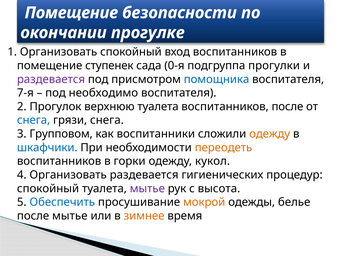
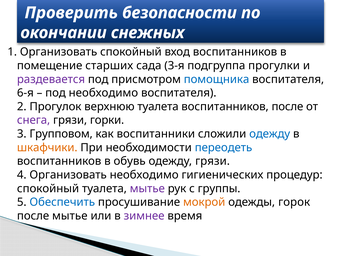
Помещение at (71, 13): Помещение -> Проверить
прогулке: прогулке -> снежных
ступенек: ступенек -> старших
0-я: 0-я -> 3-я
7-я: 7-я -> 6-я
снега at (34, 120) colour: blue -> purple
грязи снега: снега -> горки
одежду at (270, 134) colour: orange -> blue
шкафчики colour: blue -> orange
переодеть colour: orange -> blue
горки: горки -> обувь
одежду кукол: кукол -> грязи
Организовать раздевается: раздевается -> необходимо
высота: высота -> группы
белье: белье -> горок
зимнее colour: orange -> purple
